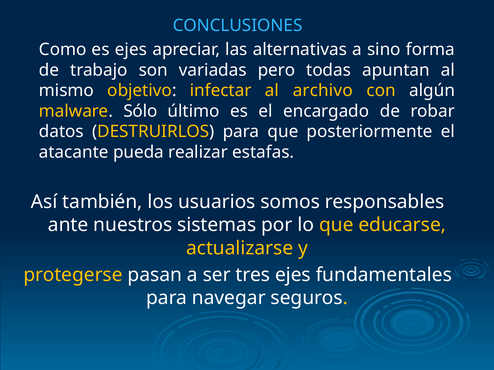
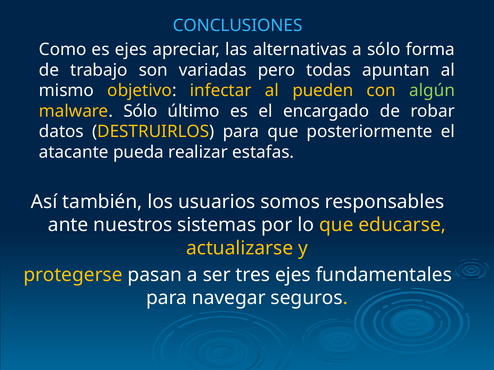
a sino: sino -> sólo
archivo: archivo -> pueden
algún colour: white -> light green
